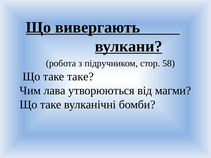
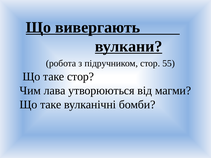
58: 58 -> 55
таке таке: таке -> стор
